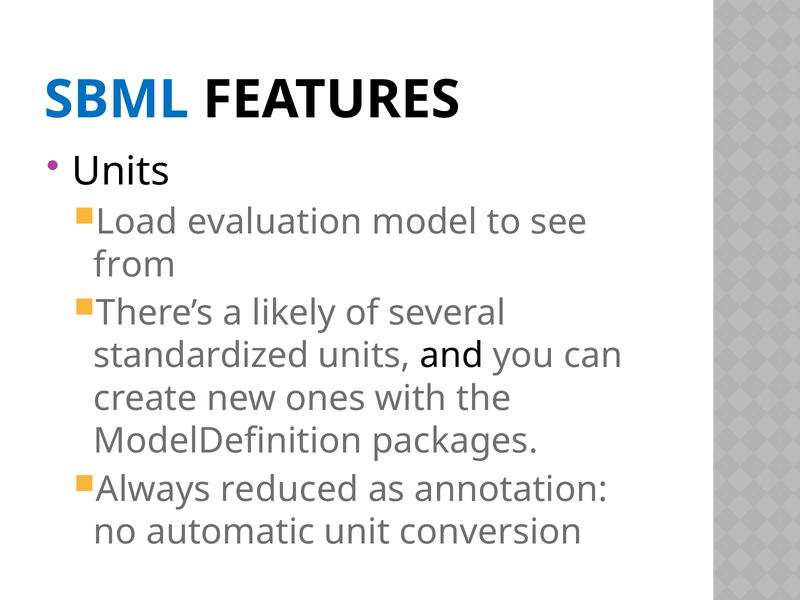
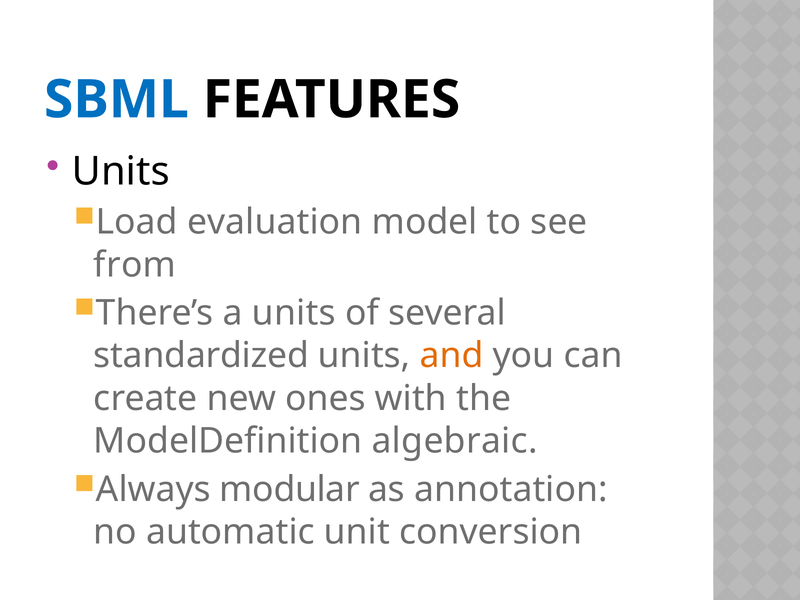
a likely: likely -> units
and colour: black -> orange
packages: packages -> algebraic
reduced: reduced -> modular
